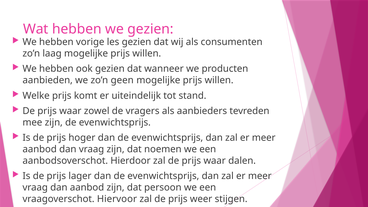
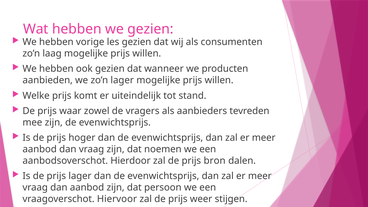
zo’n geen: geen -> lager
zal de prijs waar: waar -> bron
